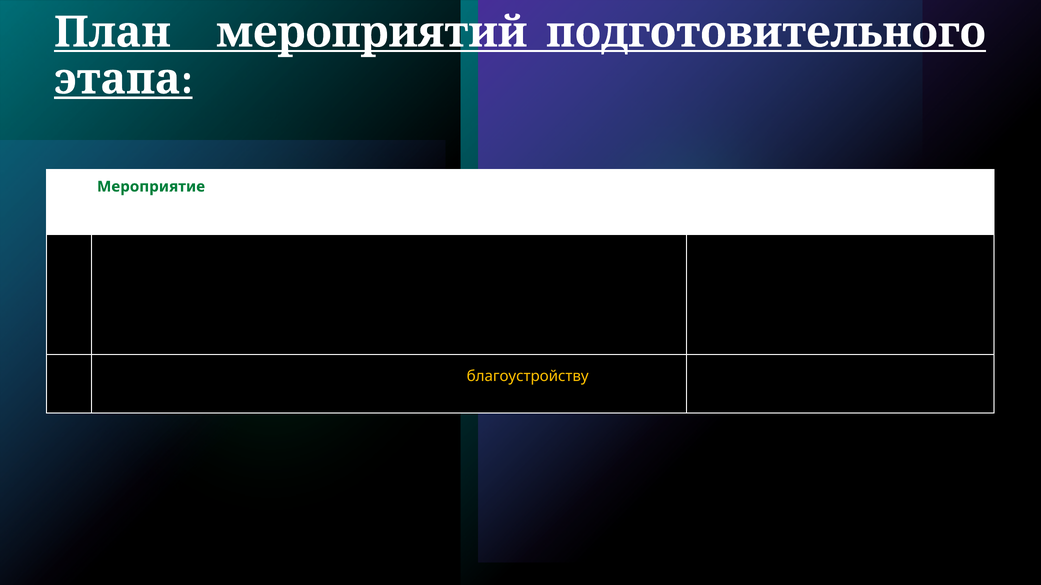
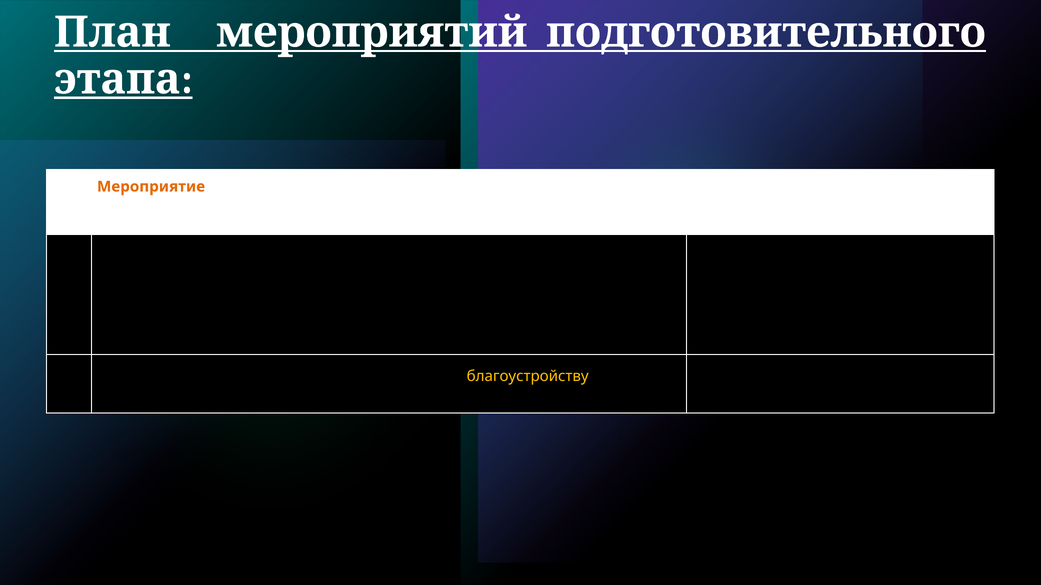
Мероприятие colour: green -> orange
